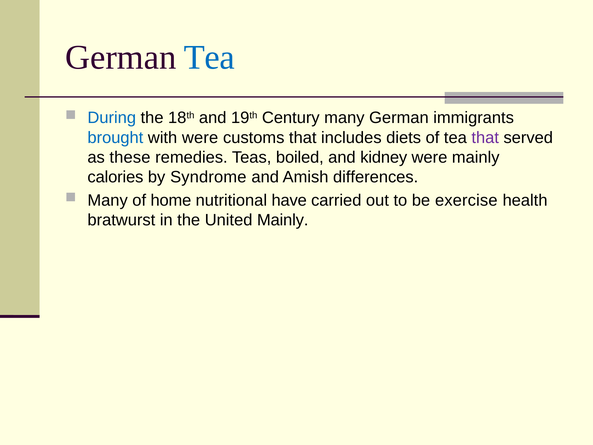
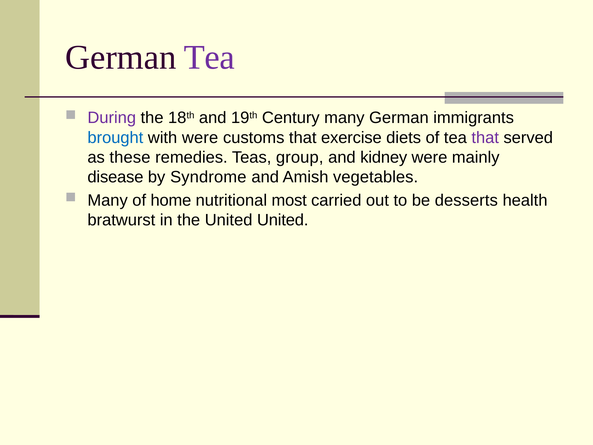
Tea at (209, 58) colour: blue -> purple
During colour: blue -> purple
includes: includes -> exercise
boiled: boiled -> group
calories: calories -> disease
differences: differences -> vegetables
have: have -> most
exercise: exercise -> desserts
United Mainly: Mainly -> United
